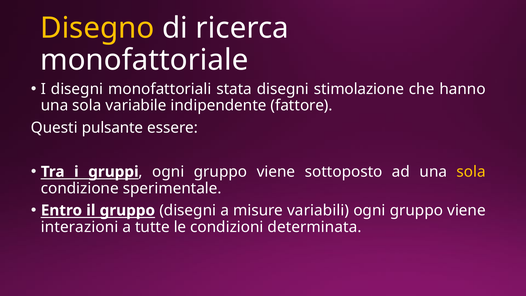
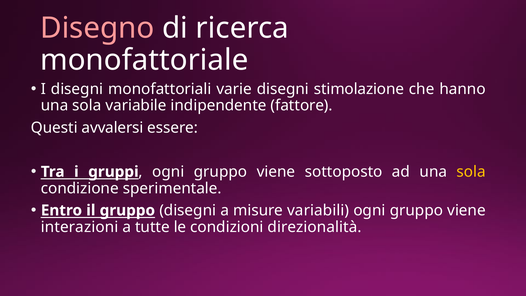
Disegno colour: yellow -> pink
stata: stata -> varie
pulsante: pulsante -> avvalersi
determinata: determinata -> direzionalità
